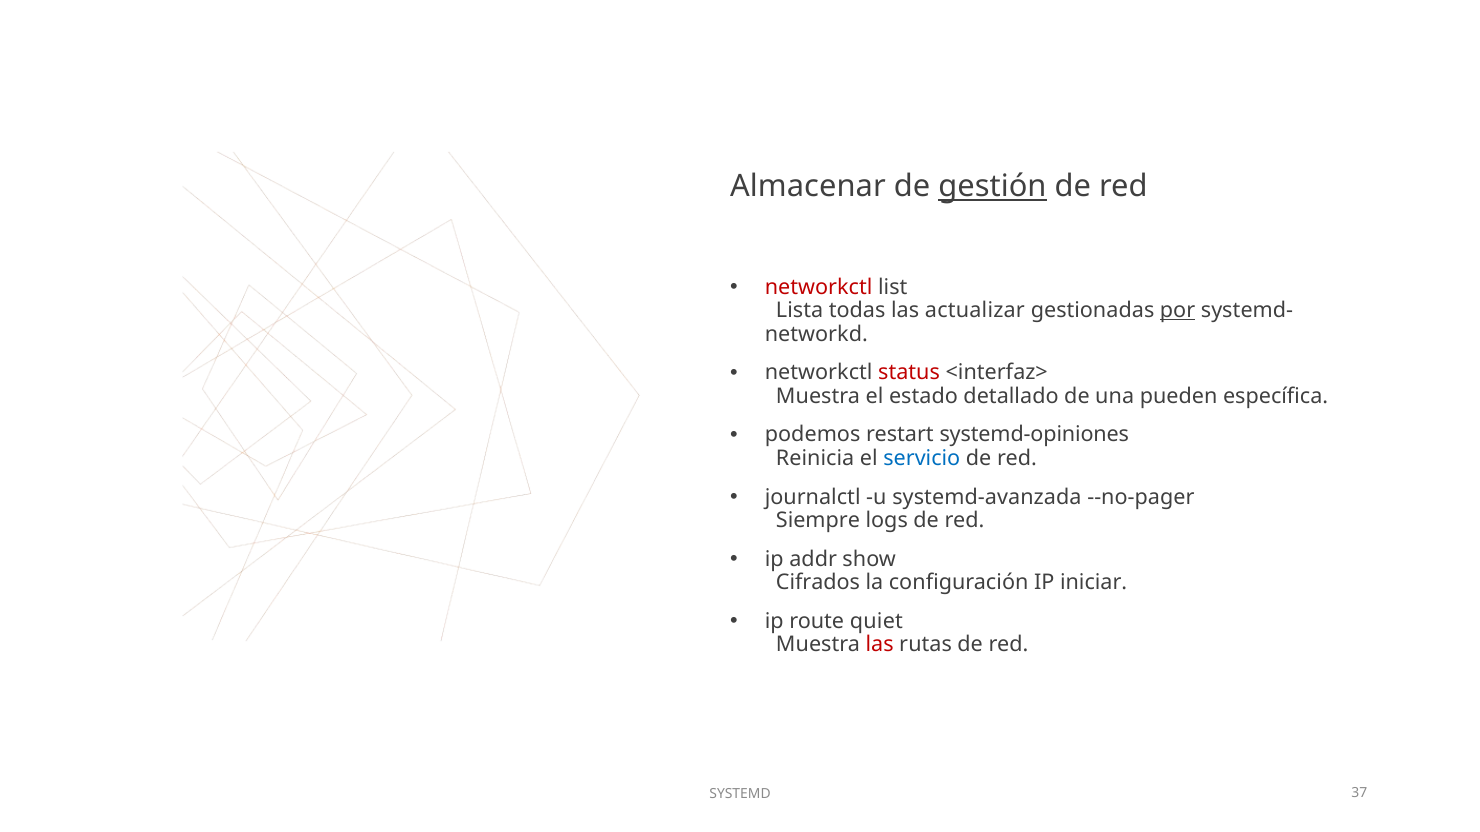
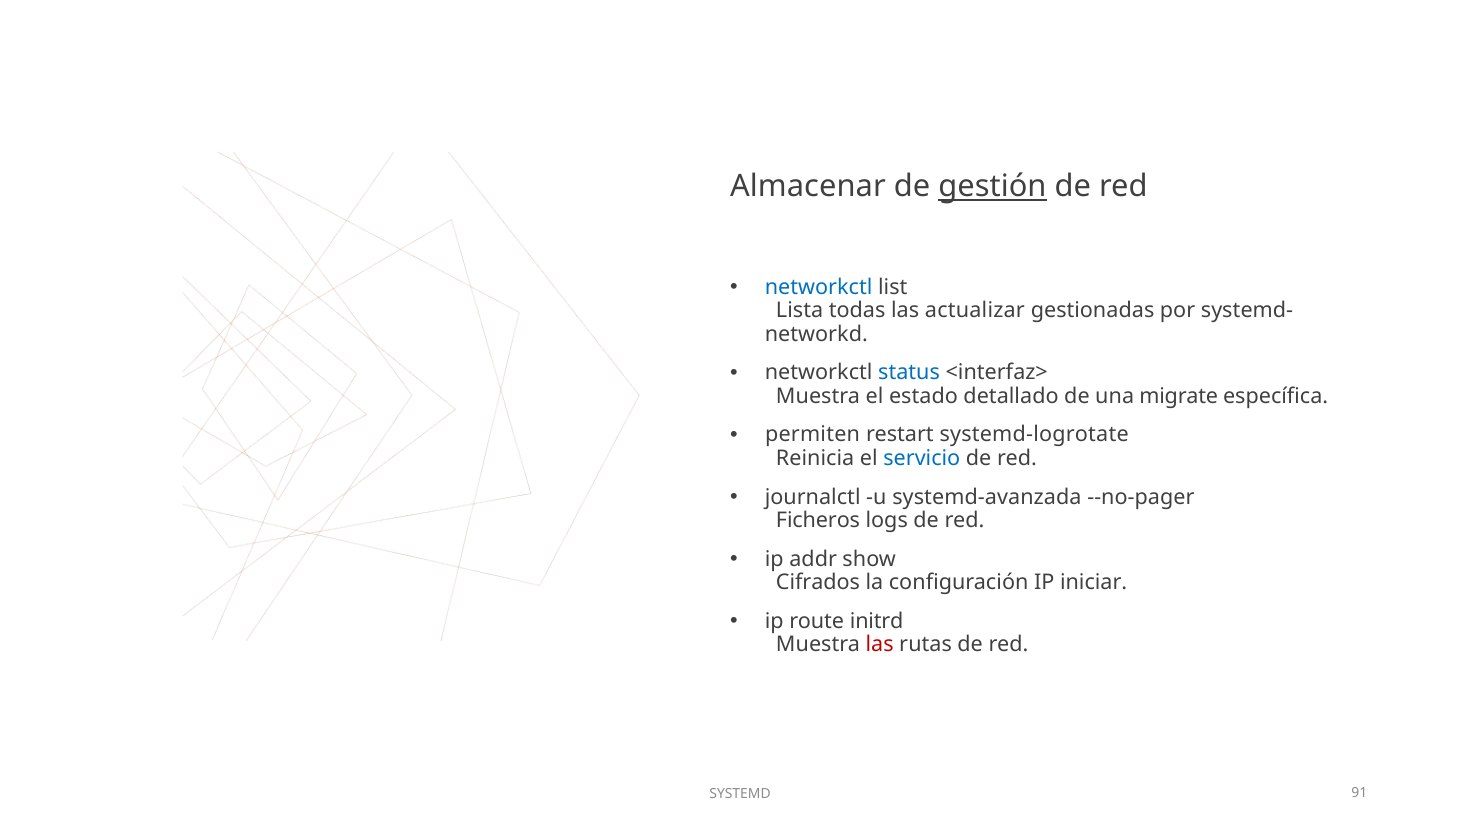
networkctl at (819, 287) colour: red -> blue
por underline: present -> none
status colour: red -> blue
pueden: pueden -> migrate
podemos: podemos -> permiten
systemd-opiniones: systemd-opiniones -> systemd-logrotate
Siempre: Siempre -> Ficheros
quiet: quiet -> initrd
37: 37 -> 91
